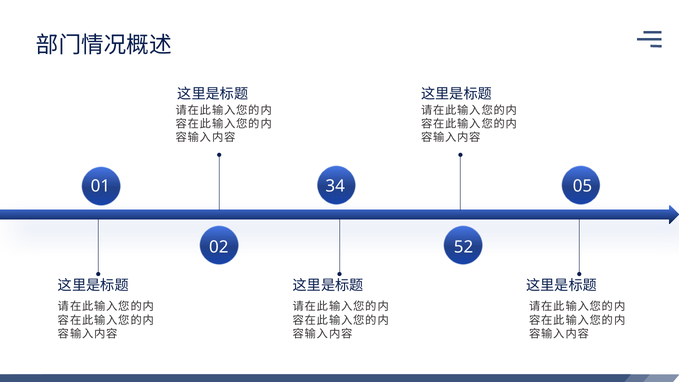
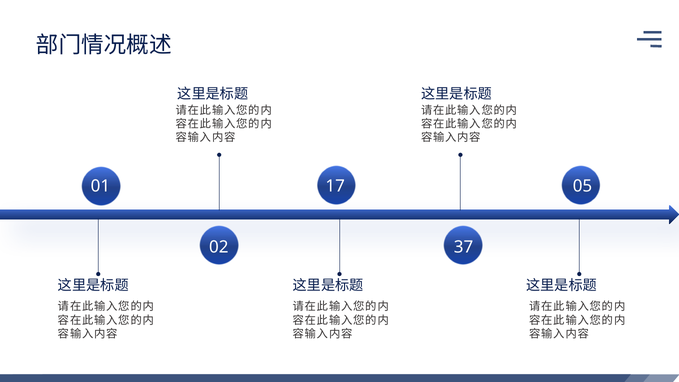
34: 34 -> 17
52: 52 -> 37
